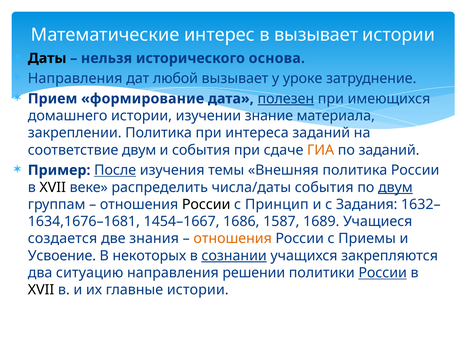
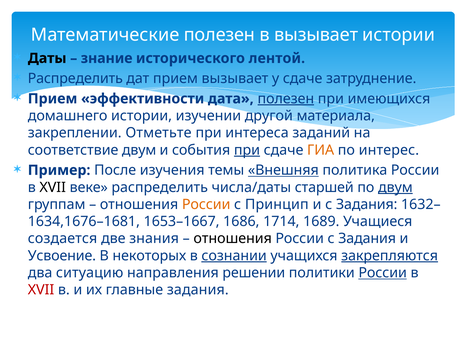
Математические интерес: интерес -> полезен
нельзя: нельзя -> знание
основа: основа -> лентой
Направления at (75, 78): Направления -> Распределить
дат любой: любой -> прием
у уроке: уроке -> сдаче
формирование: формирование -> эффективности
знание: знание -> другой
закреплении Политика: Политика -> Отметьте
при at (247, 150) underline: none -> present
по заданий: заданий -> интерес
После underline: present -> none
Внешняя underline: none -> present
числа/даты события: события -> старшей
России at (206, 204) colour: black -> orange
1454–1667: 1454–1667 -> 1653–1667
1587: 1587 -> 1714
отношения at (233, 238) colour: orange -> black
России с Приемы: Приемы -> Задания
закрепляются underline: none -> present
XVII at (41, 290) colour: black -> red
главные истории: истории -> задания
